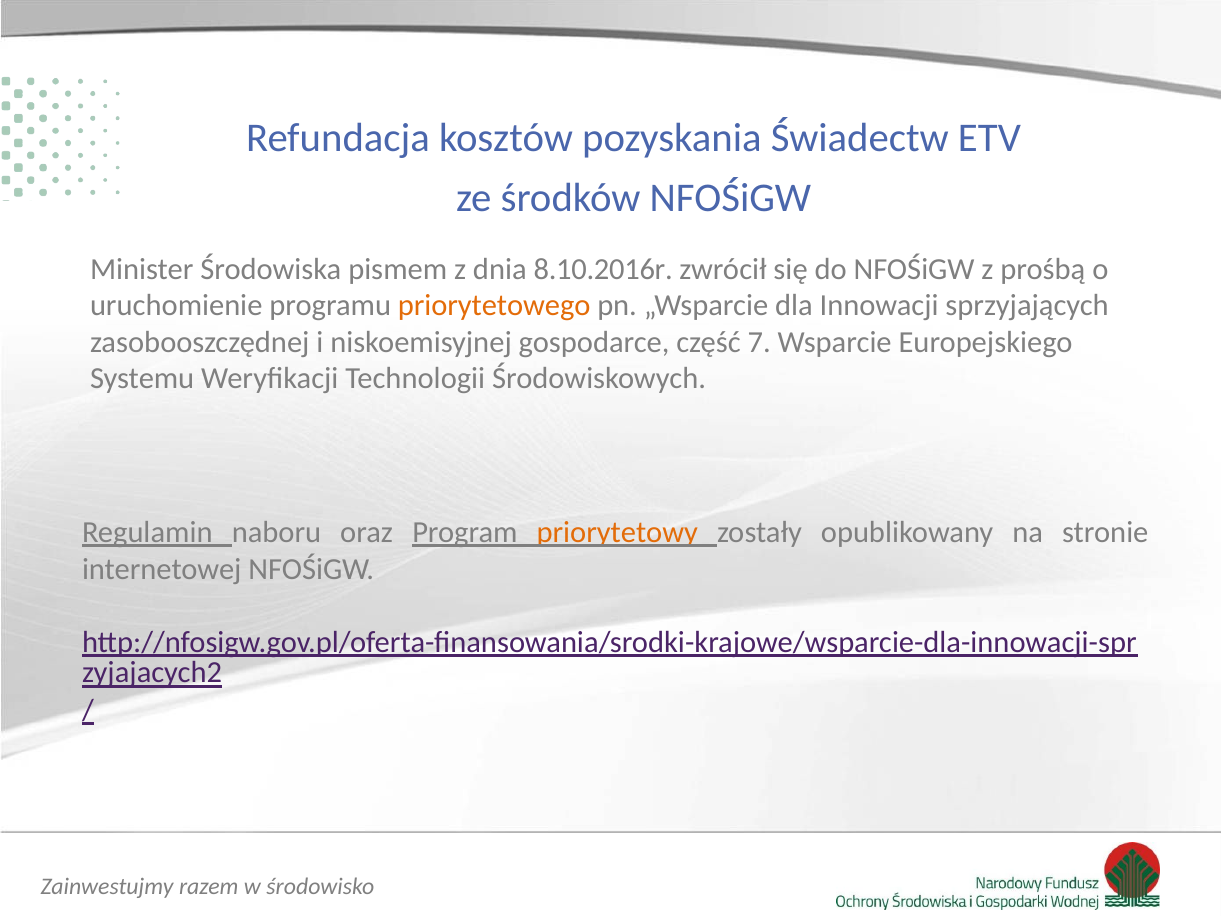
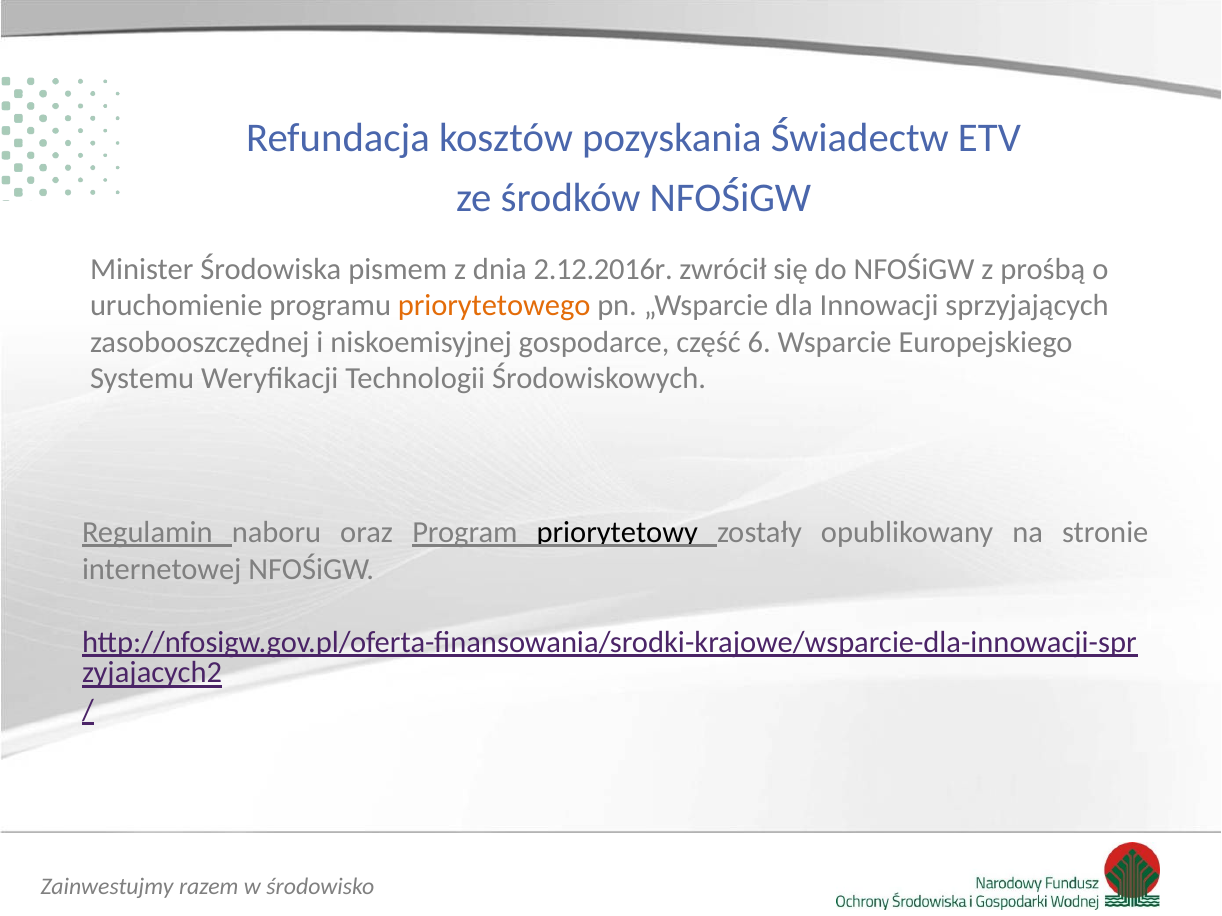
8.10.2016r: 8.10.2016r -> 2.12.2016r
7: 7 -> 6
priorytetowy colour: orange -> black
